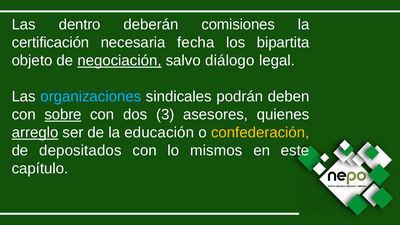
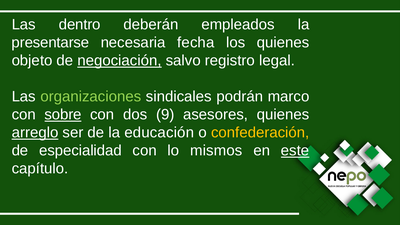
comisiones: comisiones -> empleados
certificación: certificación -> presentarse
los bipartita: bipartita -> quienes
diálogo: diálogo -> registro
organizaciones colour: light blue -> light green
deben: deben -> marco
3: 3 -> 9
depositados: depositados -> especialidad
este underline: none -> present
